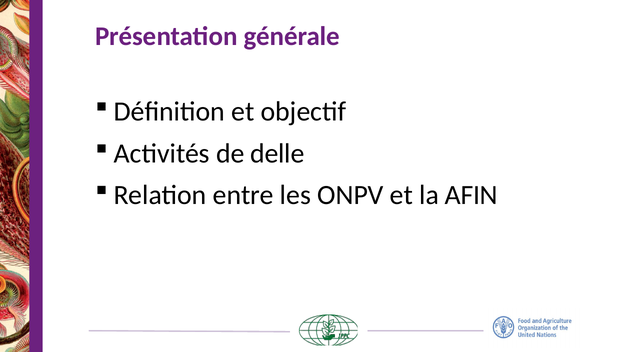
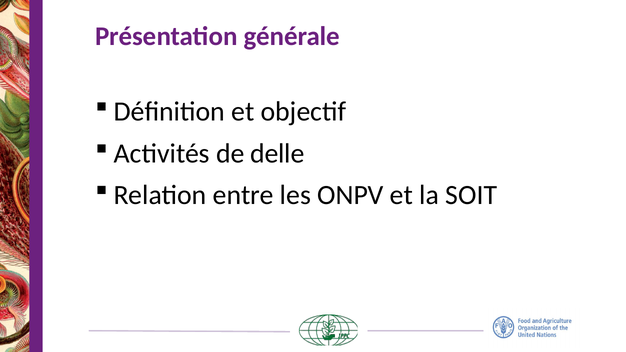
AFIN: AFIN -> SOIT
